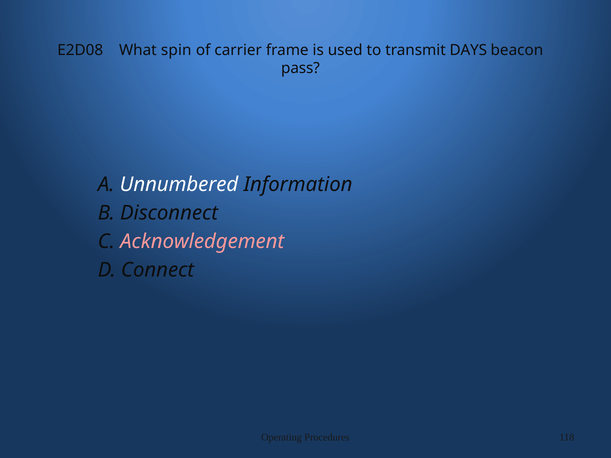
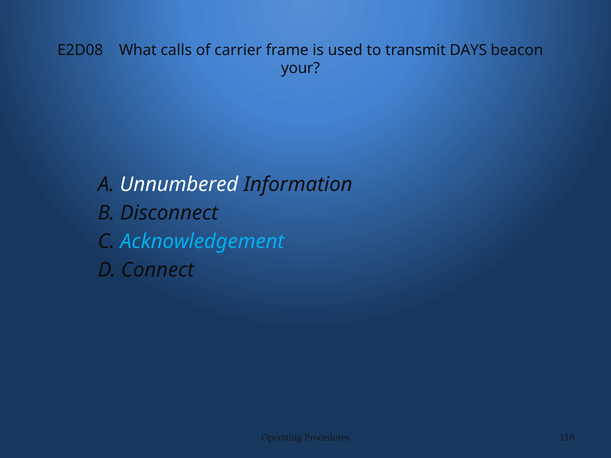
spin: spin -> calls
pass: pass -> your
Acknowledgement colour: pink -> light blue
